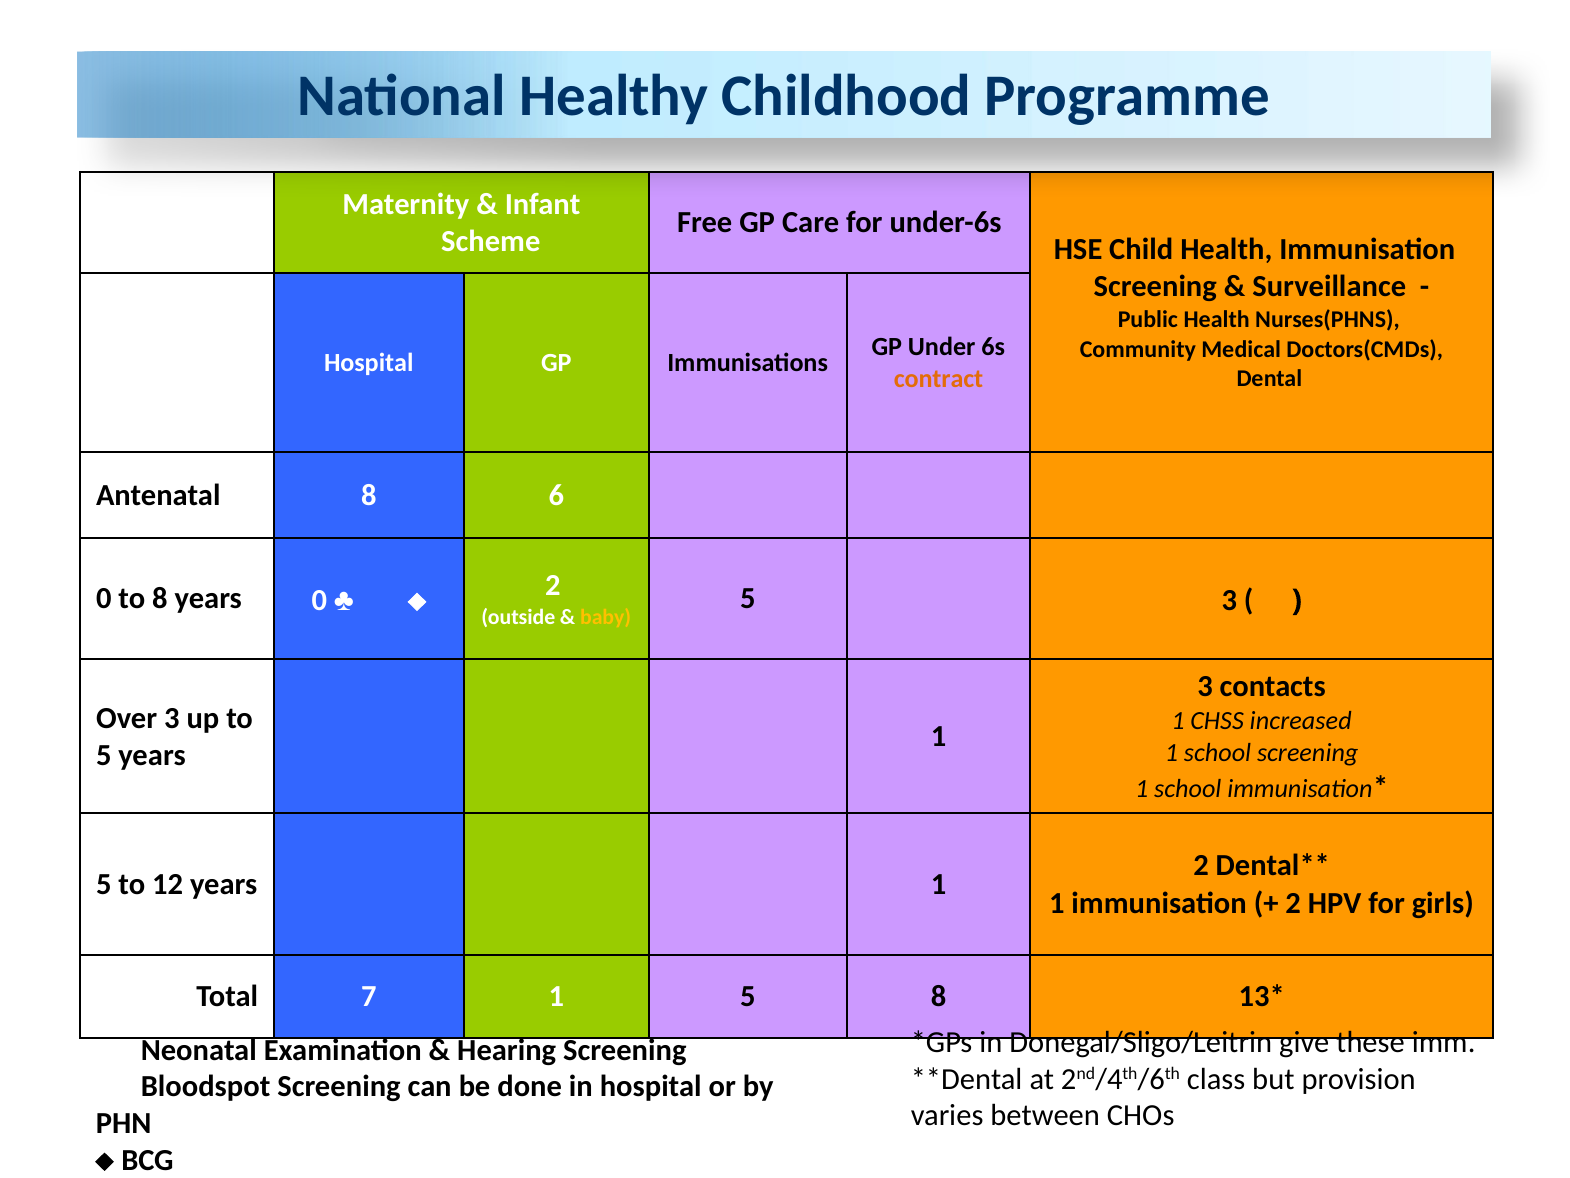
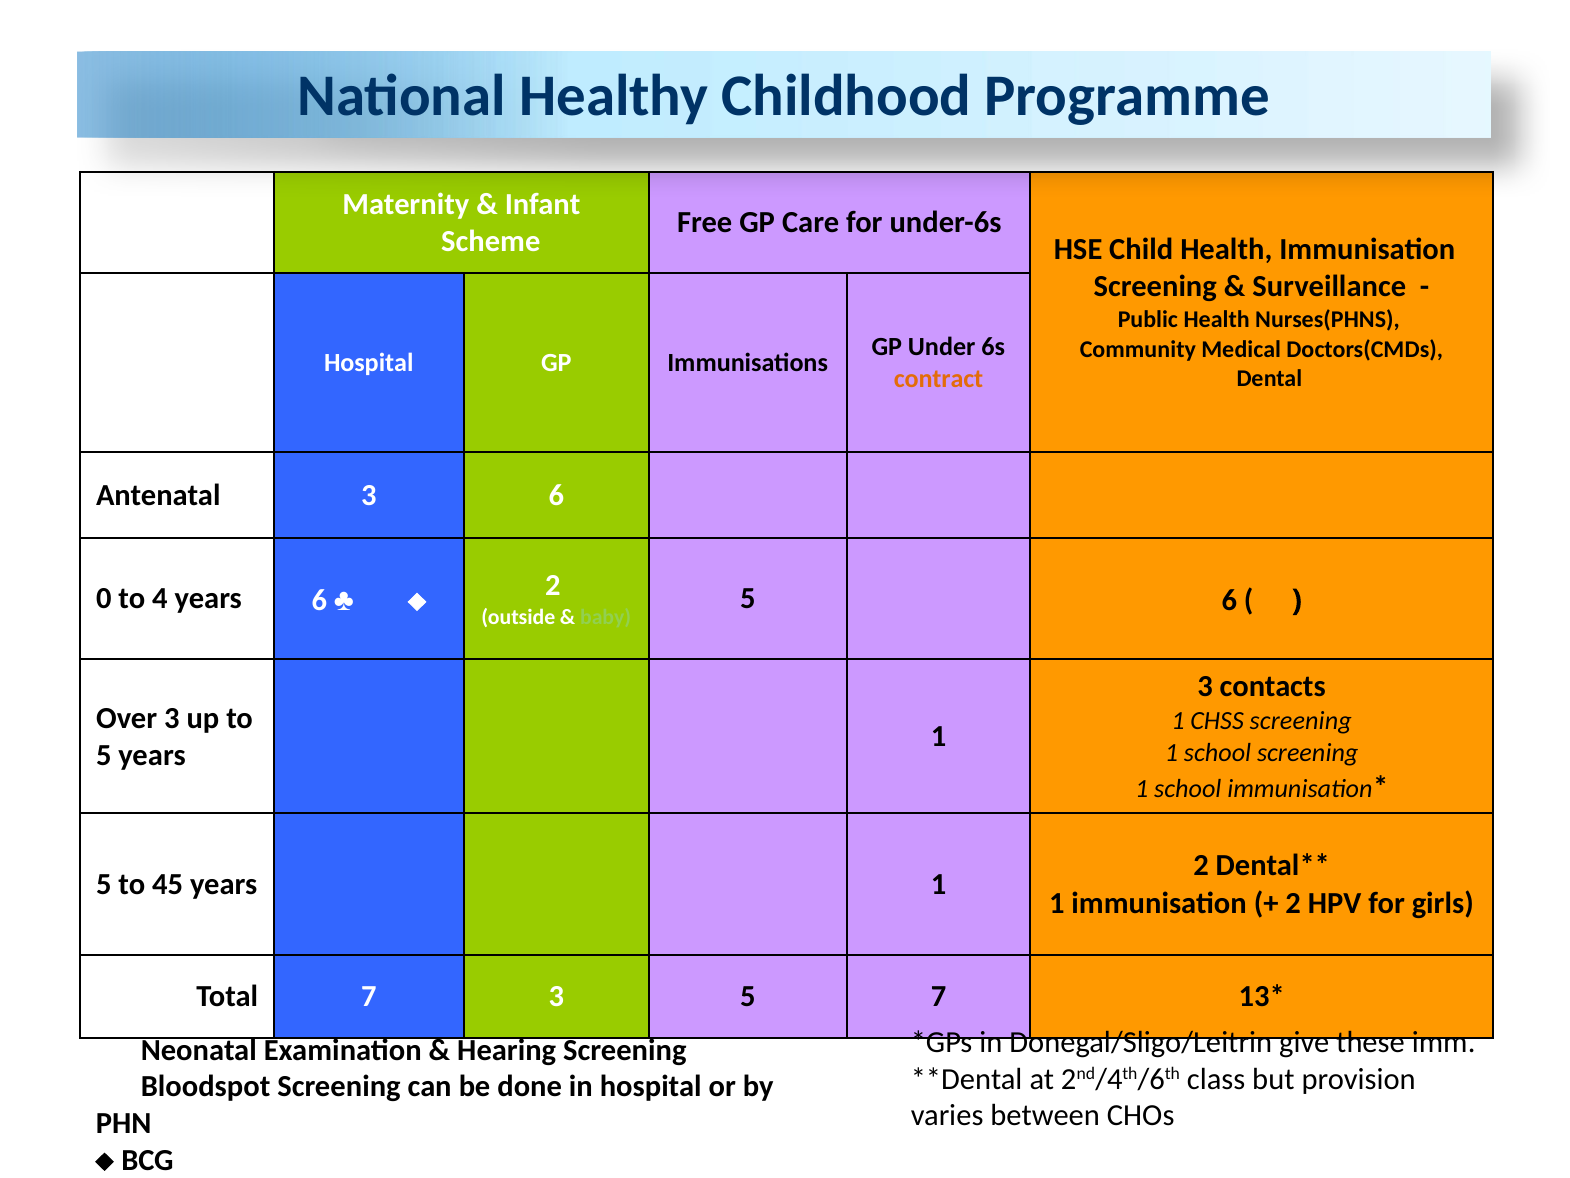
Antenatal 8: 8 -> 3
to 8: 8 -> 4
years 0: 0 -> 6
5 3: 3 -> 6
baby colour: yellow -> light green
CHSS increased: increased -> screening
12: 12 -> 45
7 1: 1 -> 3
5 8: 8 -> 7
